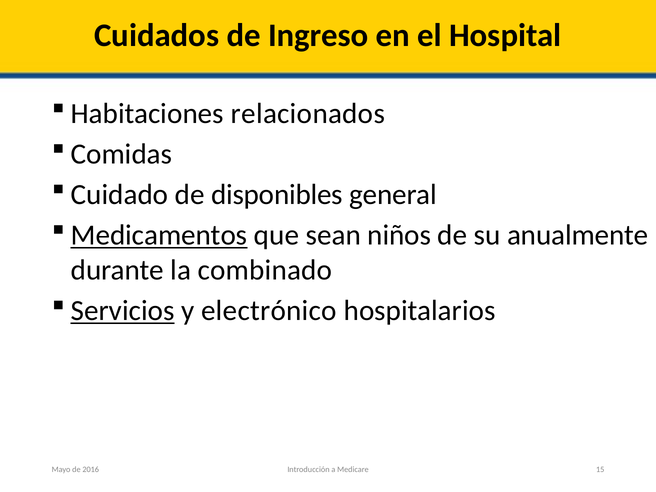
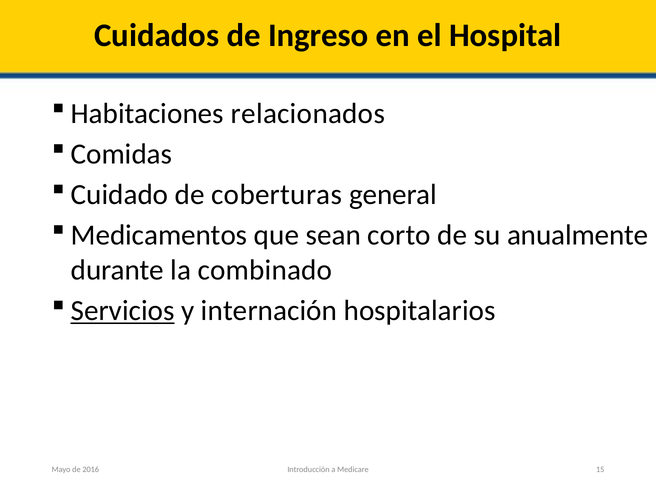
disponibles: disponibles -> coberturas
Medicamentos underline: present -> none
niños: niños -> corto
electrónico: electrónico -> internación
